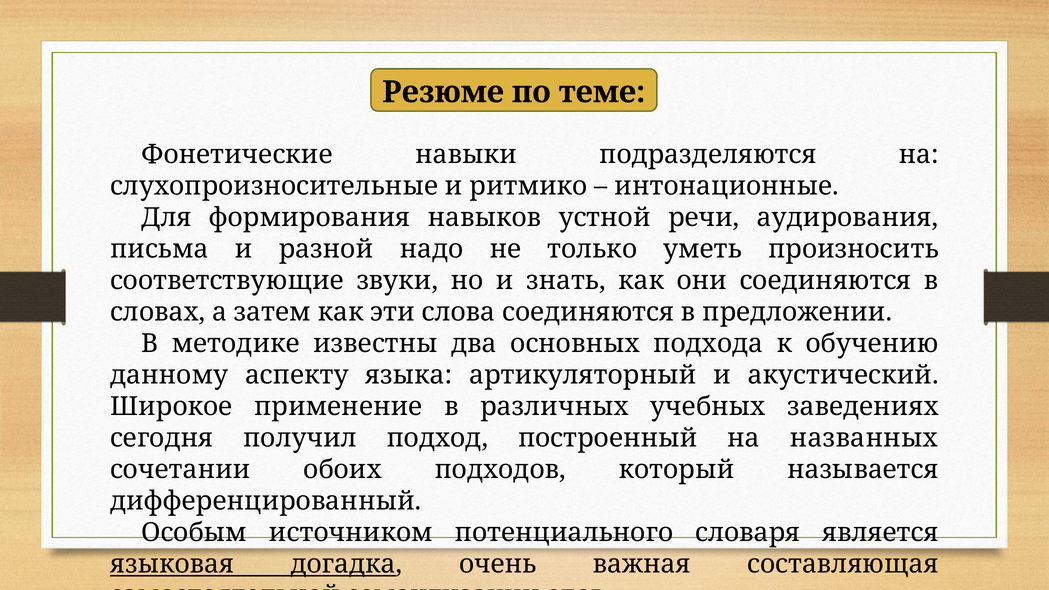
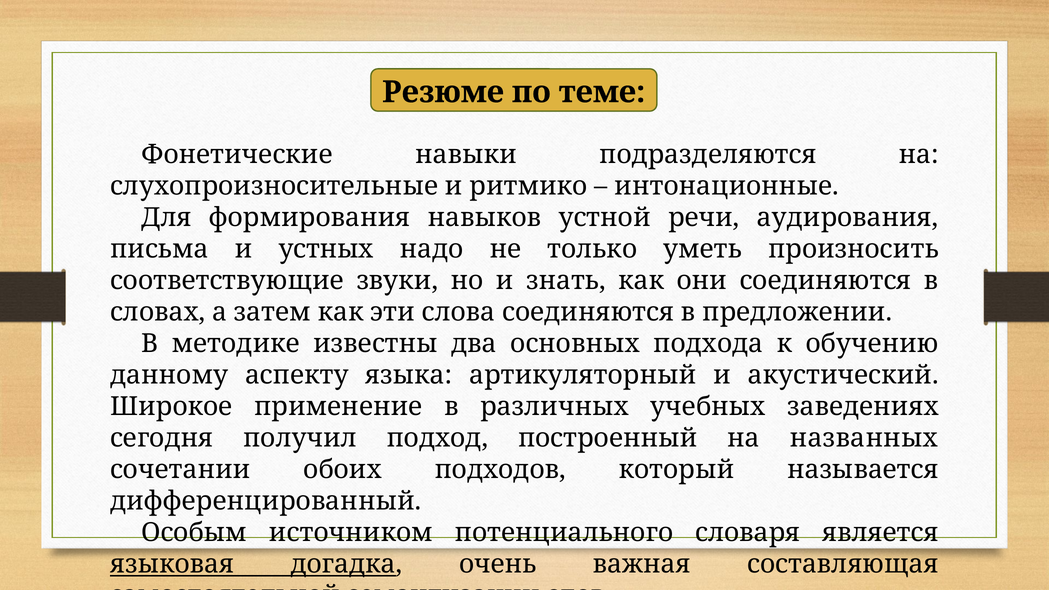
разной: разной -> устных
